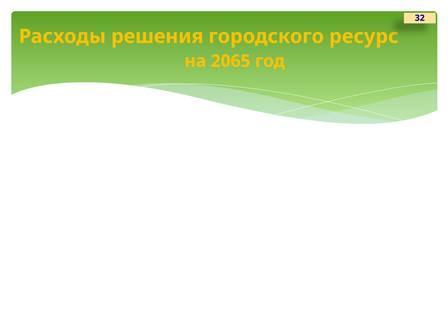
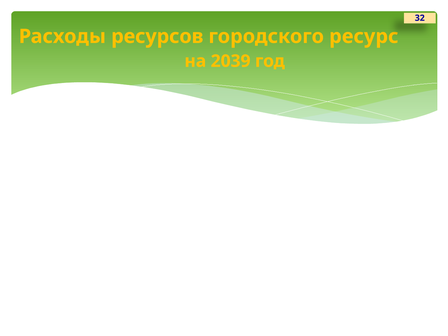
решения: решения -> ресурсов
2065: 2065 -> 2039
